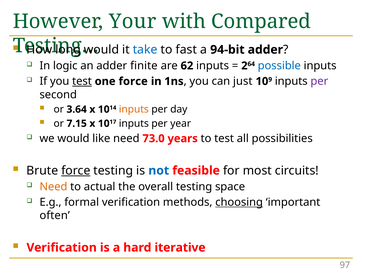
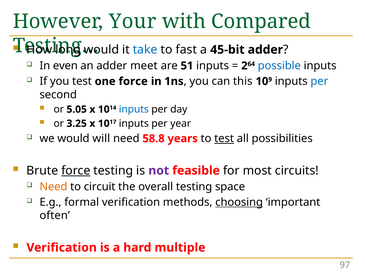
94-bit: 94-bit -> 45-bit
logic: logic -> even
finite: finite -> meet
62: 62 -> 51
test at (82, 82) underline: present -> none
just: just -> this
per at (319, 82) colour: purple -> blue
3.64: 3.64 -> 5.05
inputs at (134, 110) colour: orange -> blue
7.15: 7.15 -> 3.25
like: like -> will
73.0: 73.0 -> 58.8
test at (224, 139) underline: none -> present
not colour: blue -> purple
actual: actual -> circuit
iterative: iterative -> multiple
